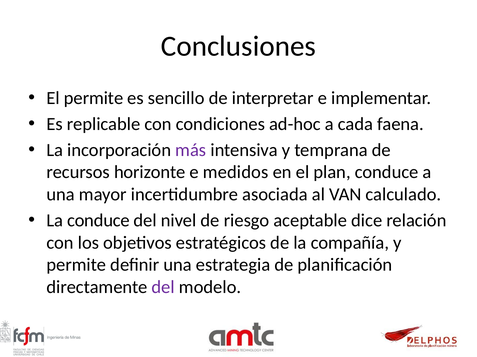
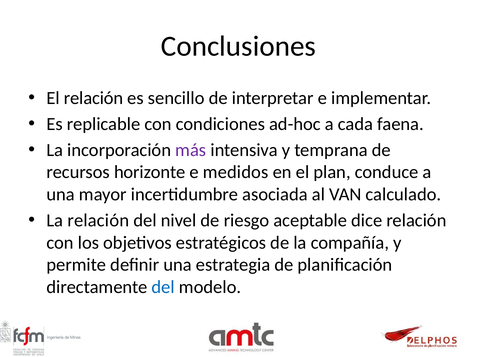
El permite: permite -> relación
La conduce: conduce -> relación
del at (163, 288) colour: purple -> blue
